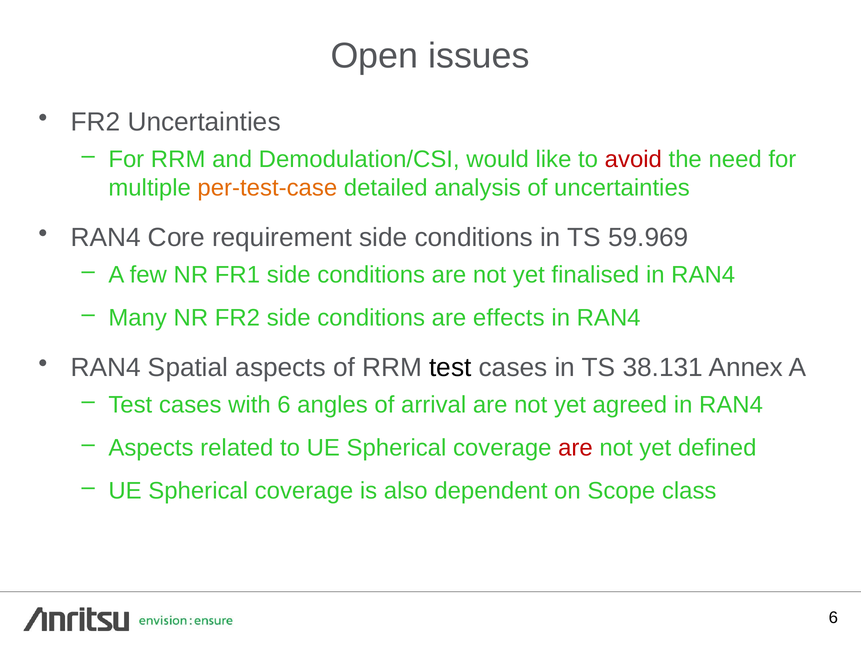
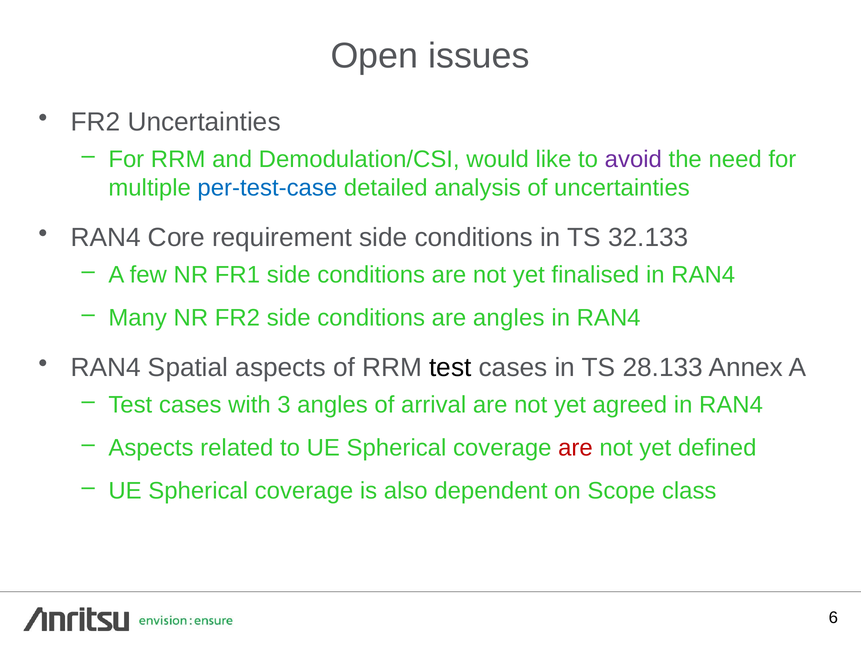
avoid colour: red -> purple
per-test-case colour: orange -> blue
59.969: 59.969 -> 32.133
are effects: effects -> angles
38.131: 38.131 -> 28.133
with 6: 6 -> 3
